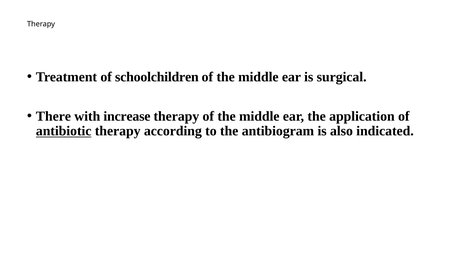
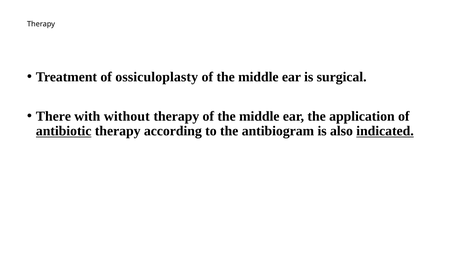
schoolchildren: schoolchildren -> ossiculoplasty
increase: increase -> without
indicated underline: none -> present
